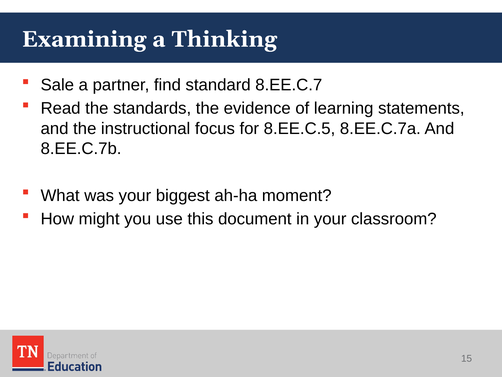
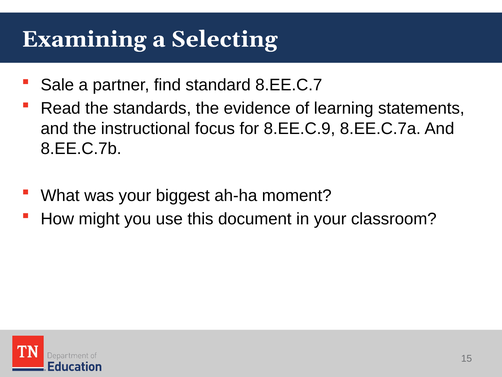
Thinking: Thinking -> Selecting
8.EE.C.5: 8.EE.C.5 -> 8.EE.C.9
